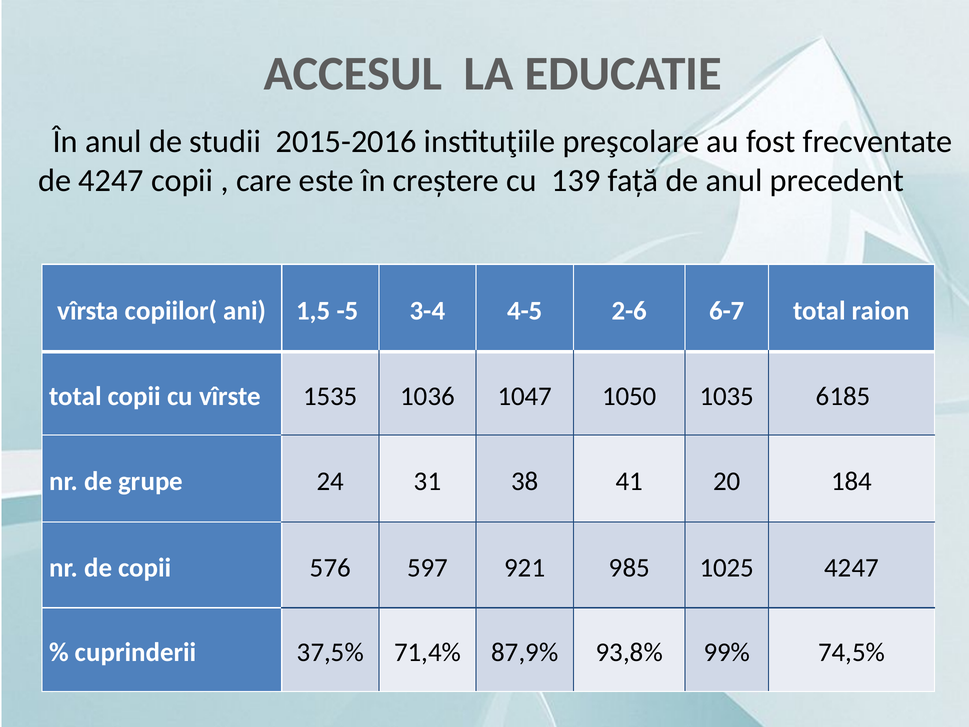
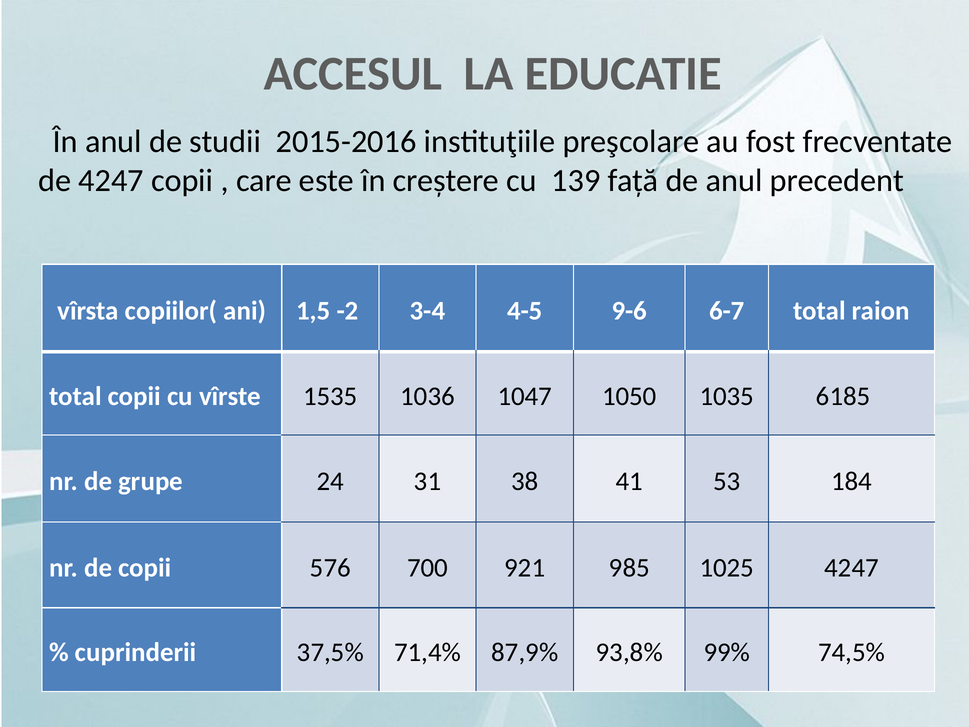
-5: -5 -> -2
2-6: 2-6 -> 9-6
20: 20 -> 53
597: 597 -> 700
